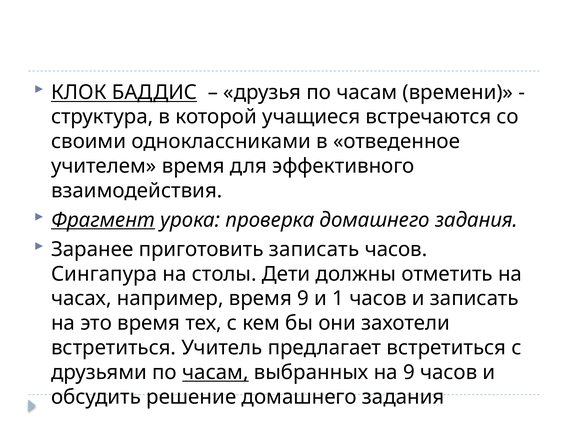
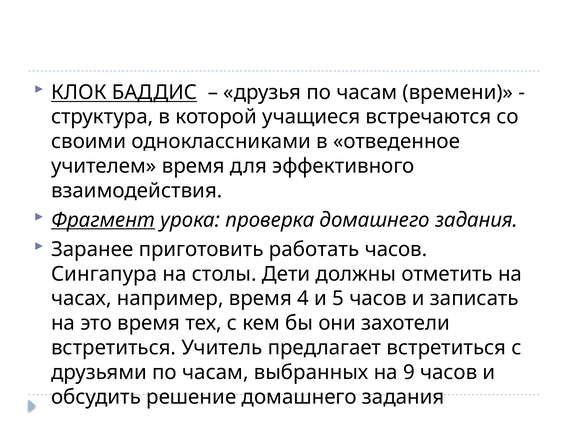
приготовить записать: записать -> работать
время 9: 9 -> 4
1: 1 -> 5
часам at (215, 372) underline: present -> none
